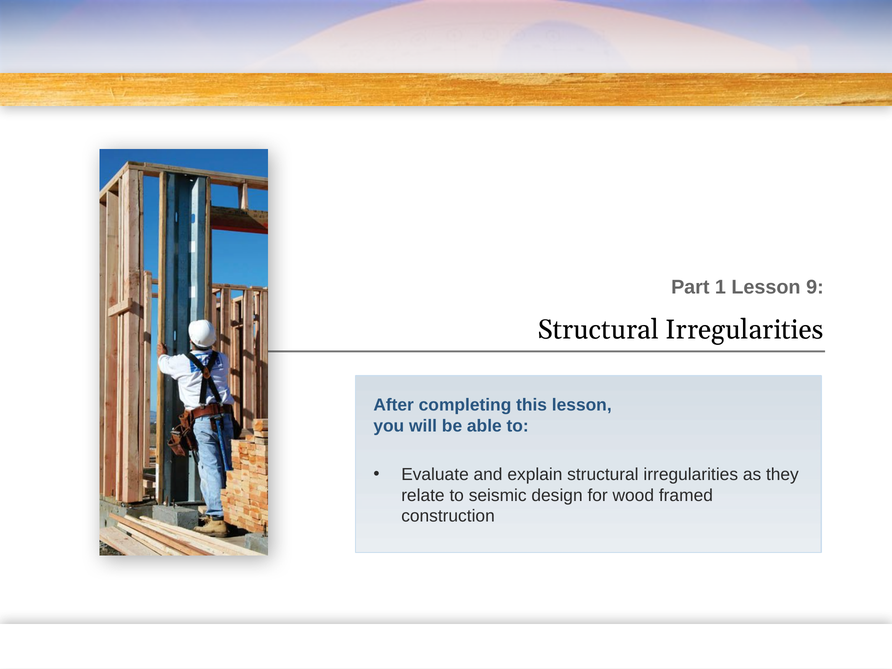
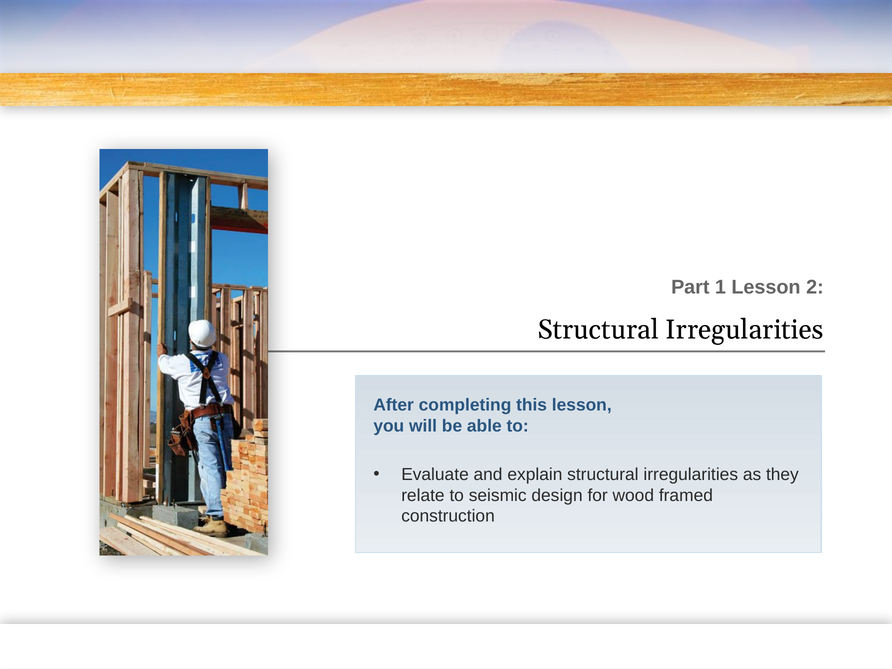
9: 9 -> 2
